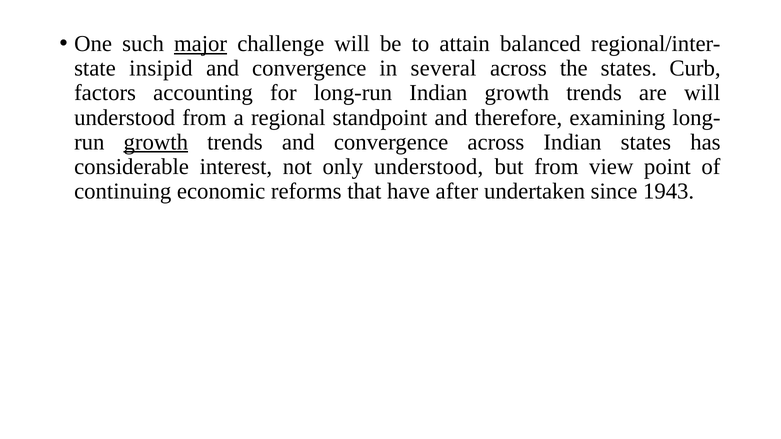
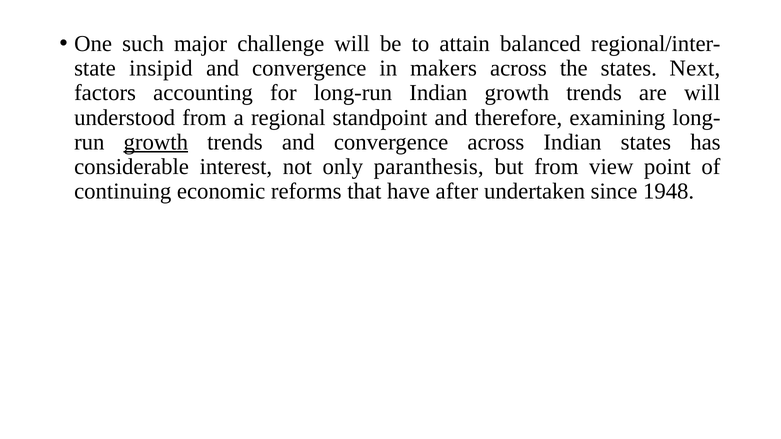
major underline: present -> none
several: several -> makers
Curb: Curb -> Next
only understood: understood -> paranthesis
1943: 1943 -> 1948
